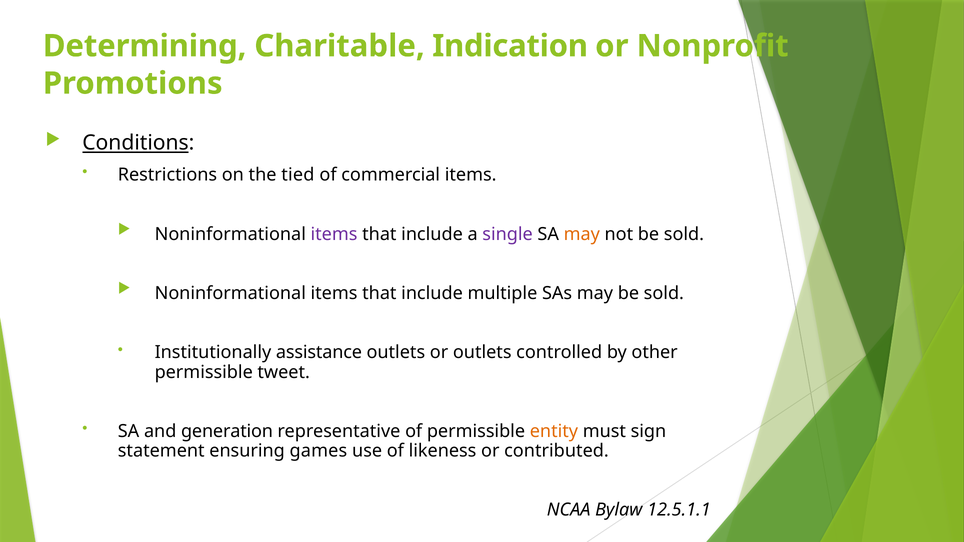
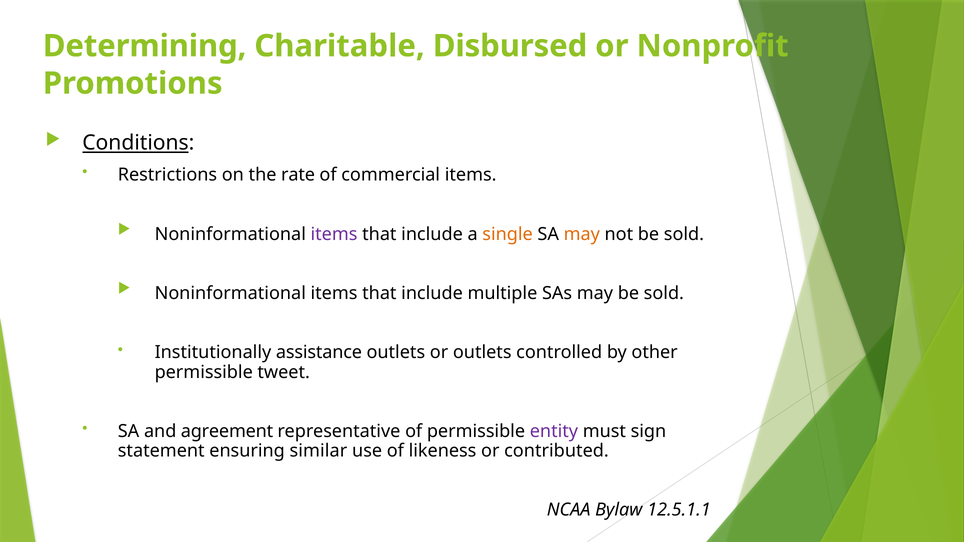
Indication: Indication -> Disbursed
tied: tied -> rate
single colour: purple -> orange
generation: generation -> agreement
entity colour: orange -> purple
games: games -> similar
